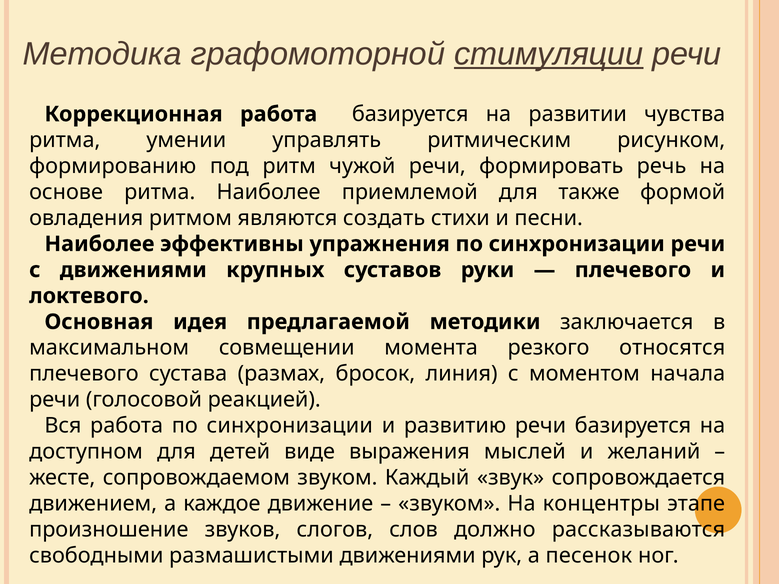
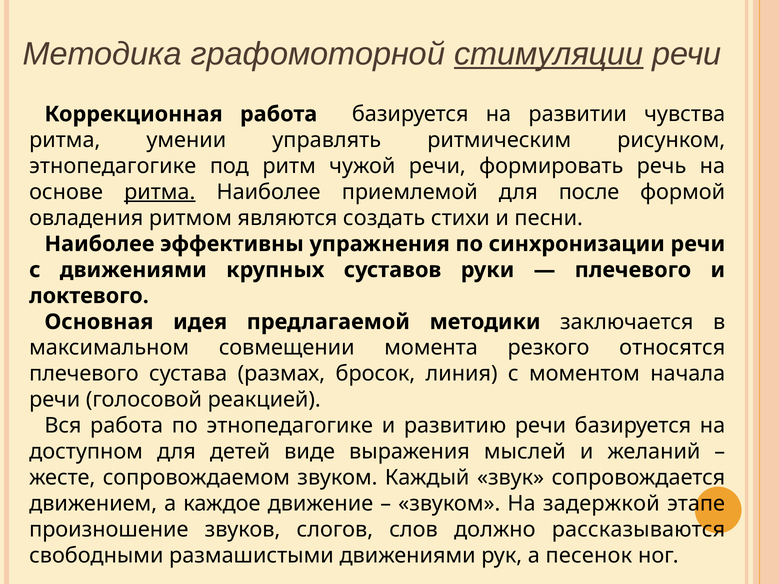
формированию at (113, 166): формированию -> этнопедагогике
ритма at (160, 192) underline: none -> present
также: также -> после
работа по синхронизации: синхронизации -> этнопедагогике
концентры: концентры -> задержкой
